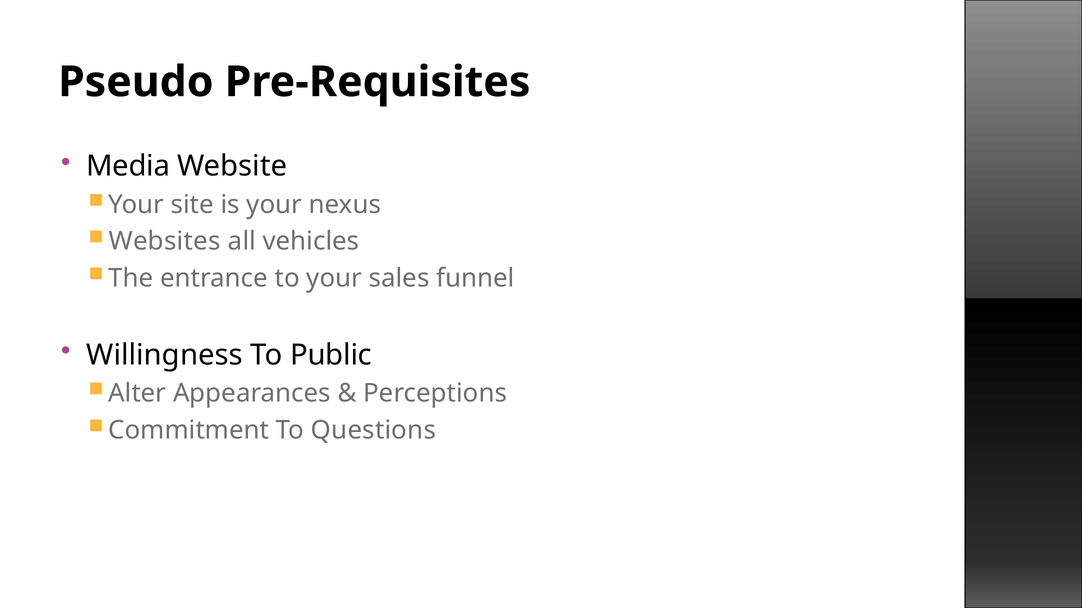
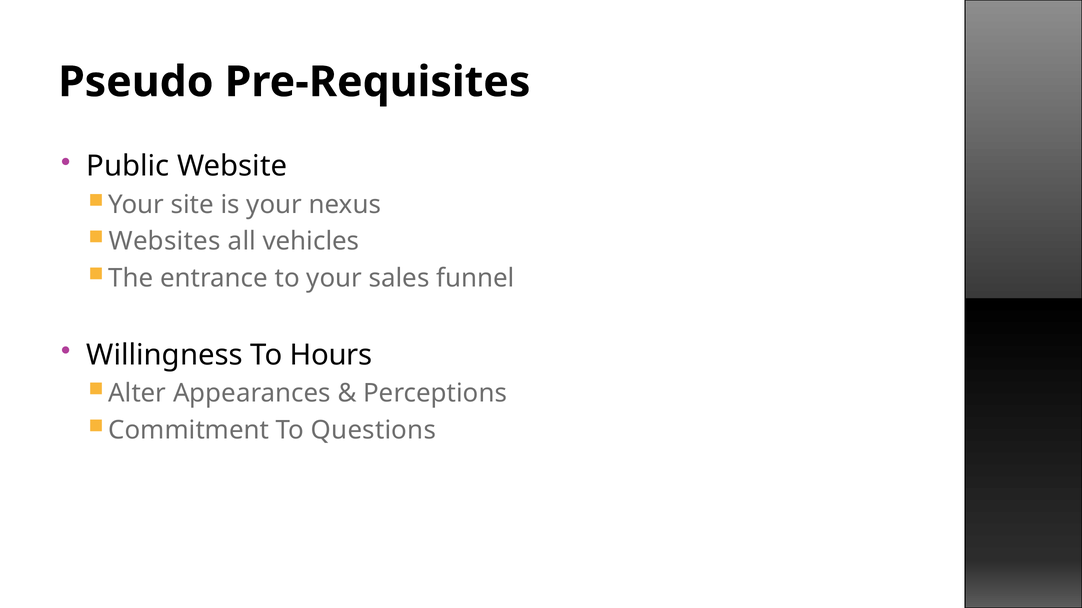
Media: Media -> Public
Public: Public -> Hours
